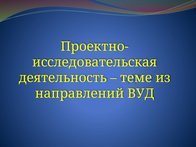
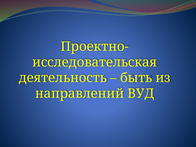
теме: теме -> быть
